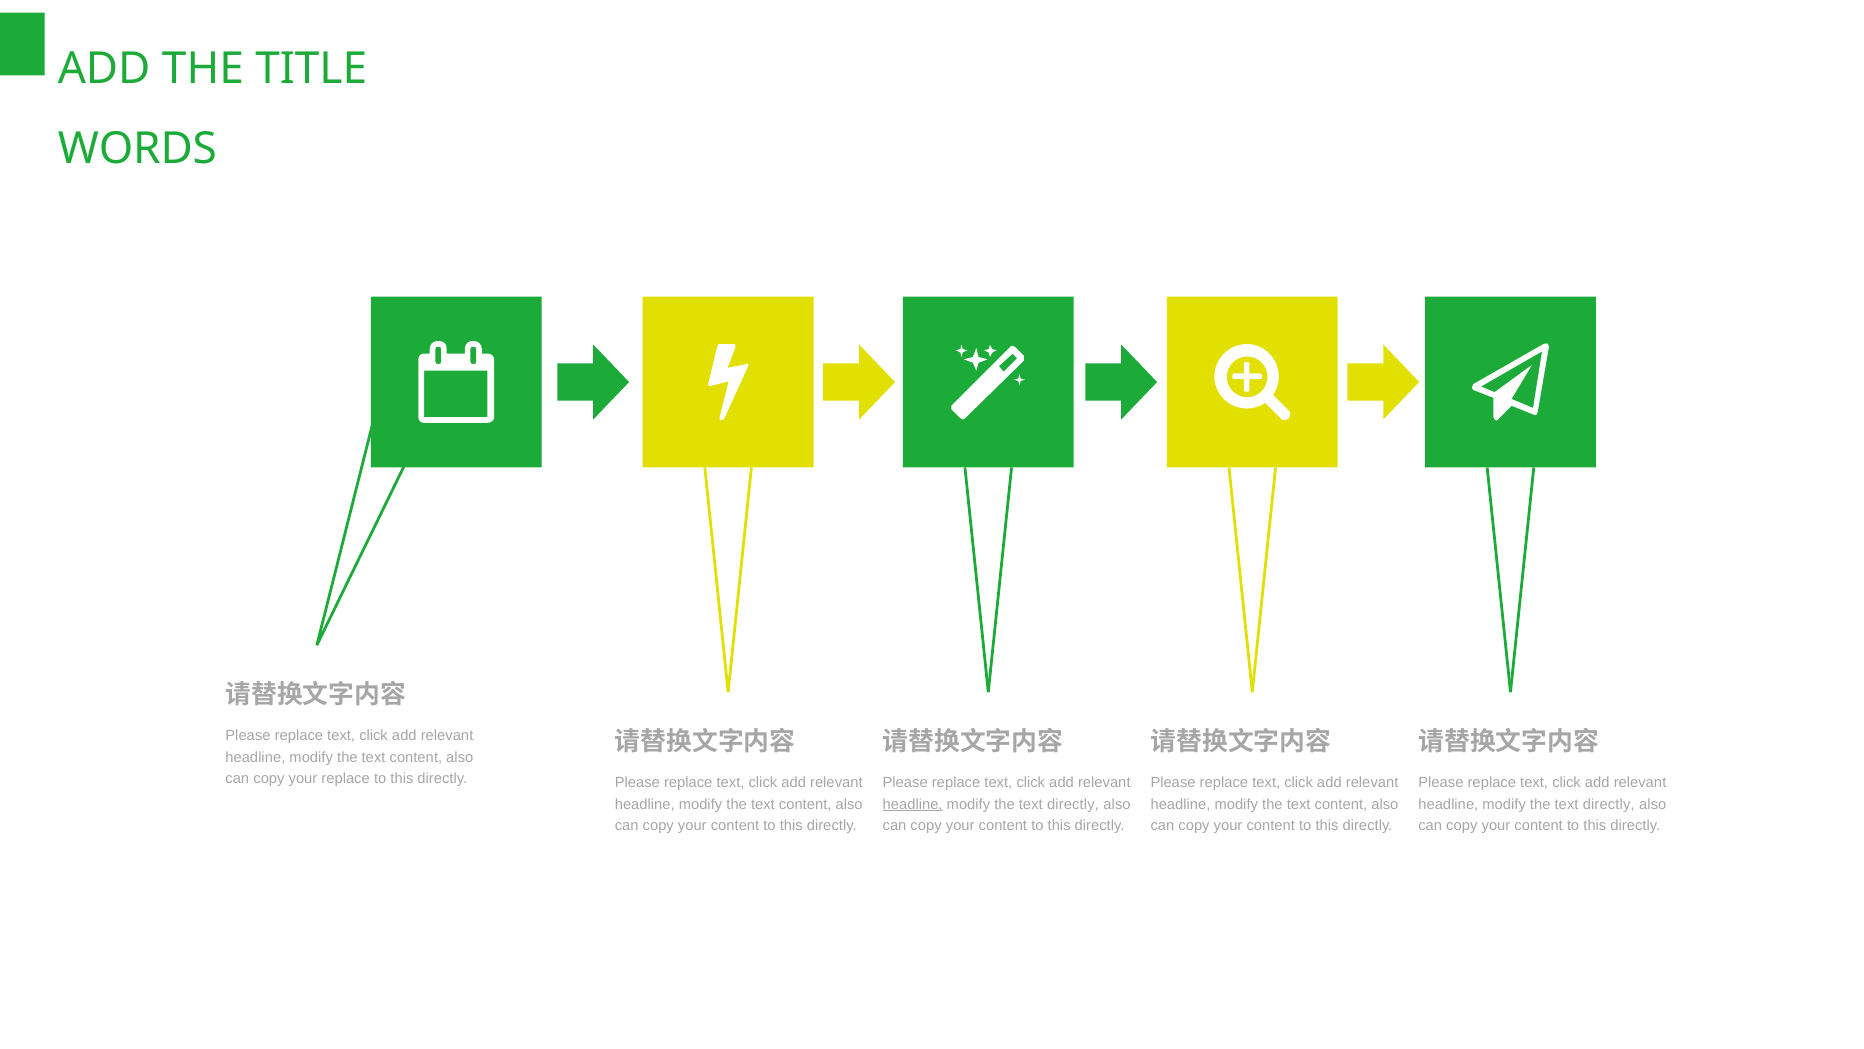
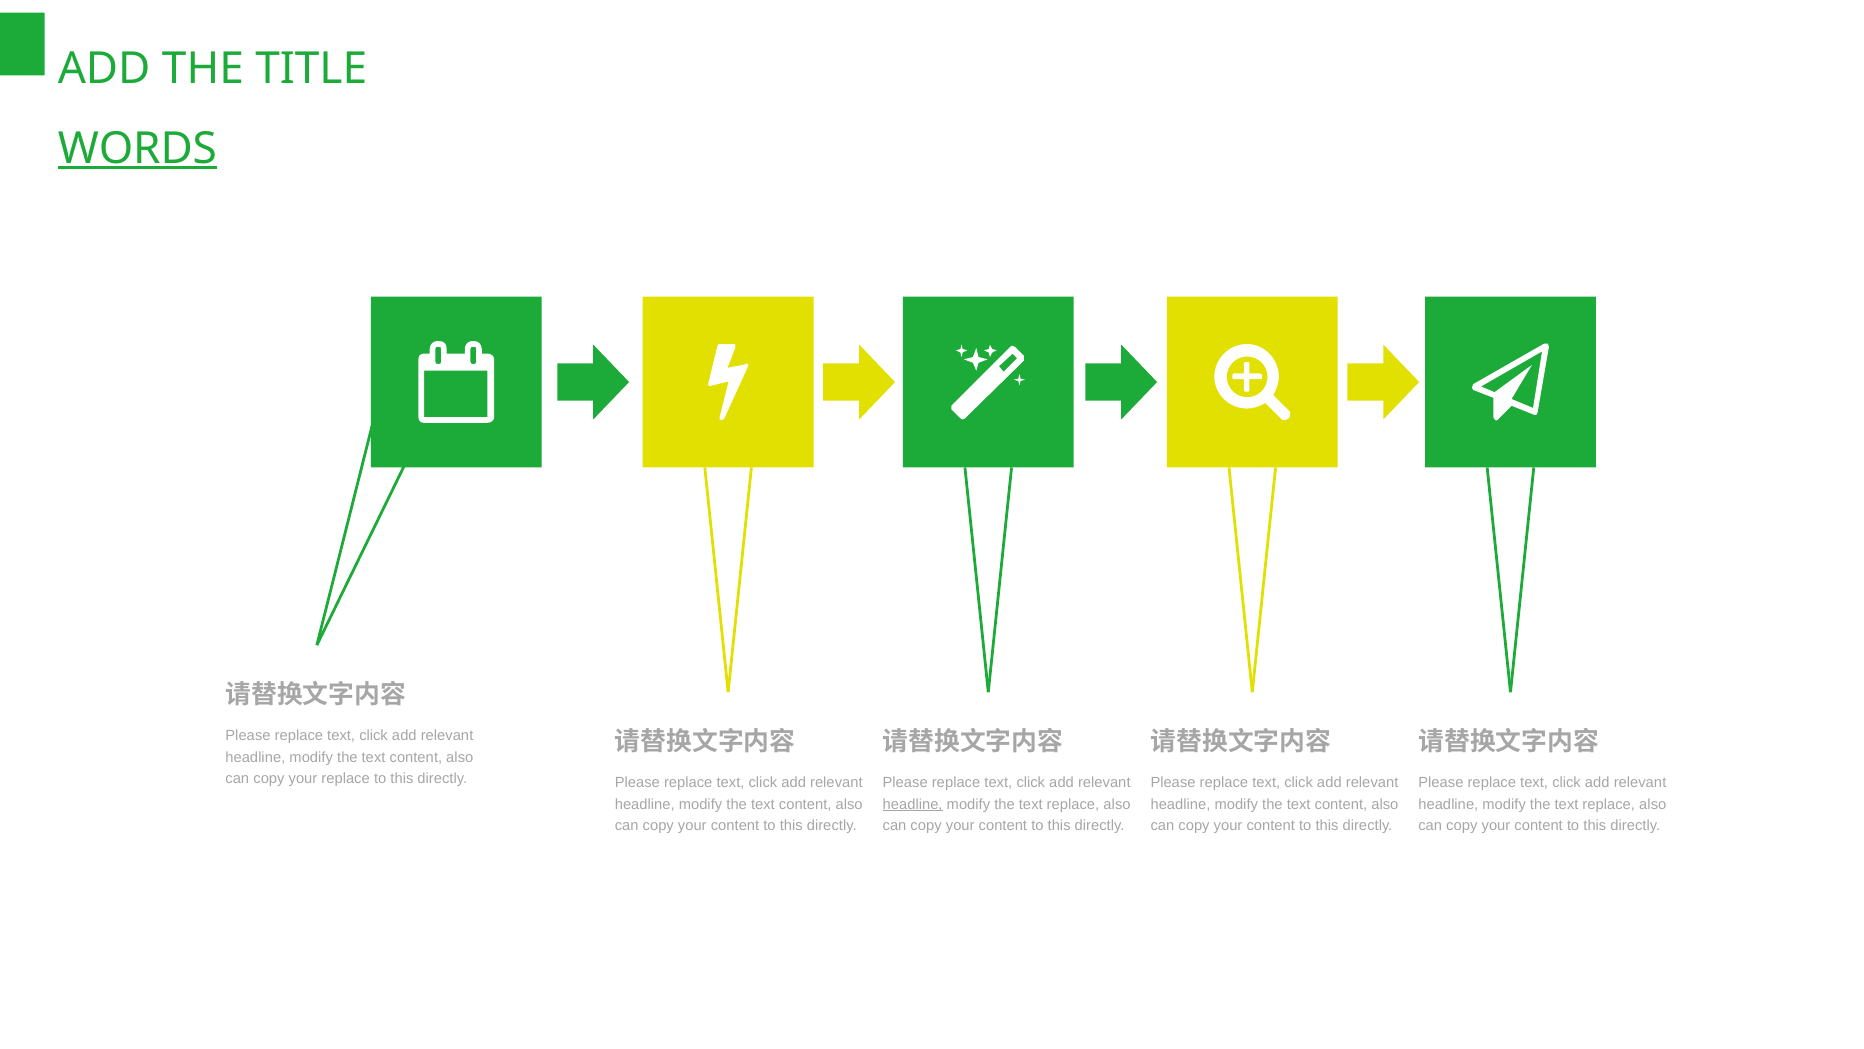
WORDS underline: none -> present
directly at (1073, 804): directly -> replace
directly at (1609, 804): directly -> replace
